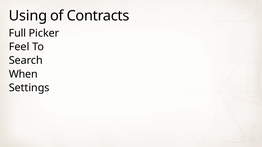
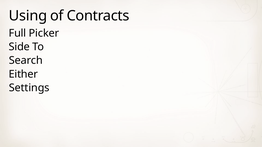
Feel: Feel -> Side
When: When -> Either
